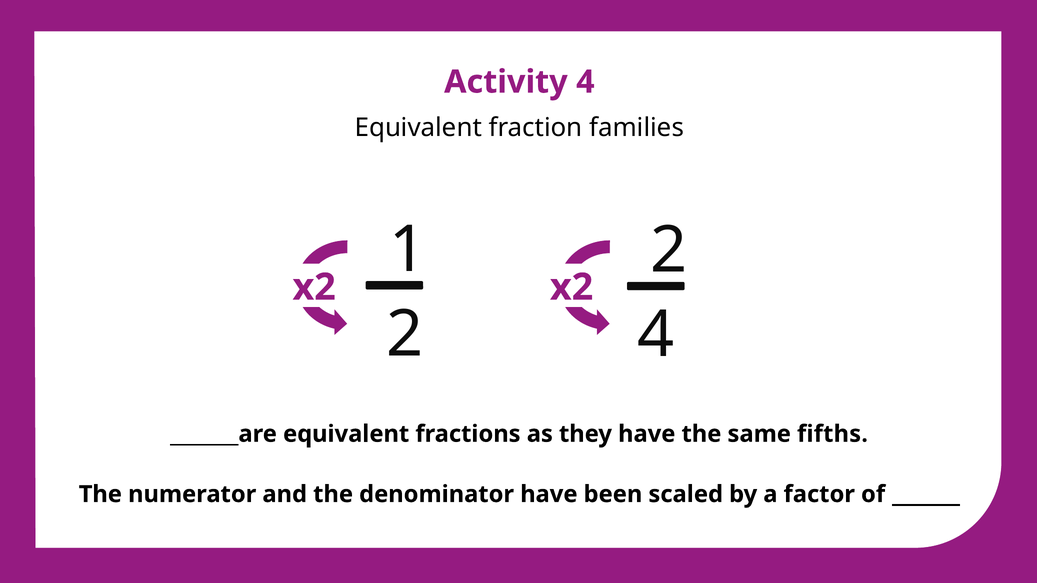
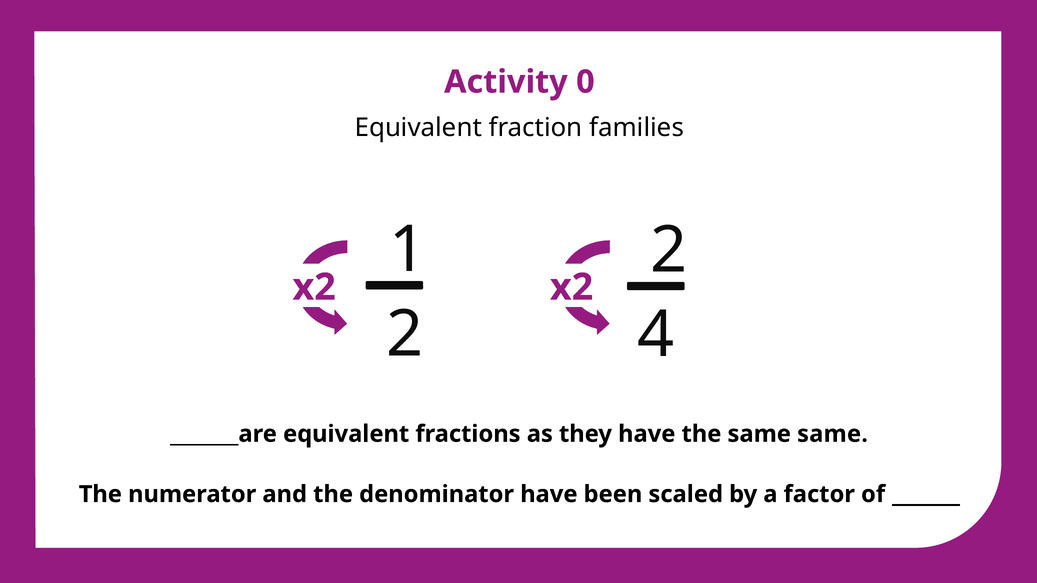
Activity 4: 4 -> 0
same fifths: fifths -> same
